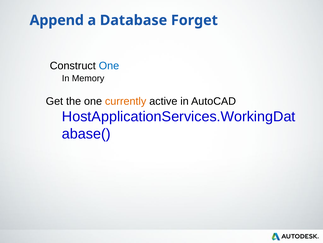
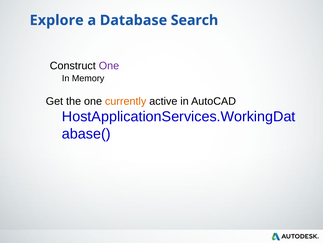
Append: Append -> Explore
Forget: Forget -> Search
One at (109, 66) colour: blue -> purple
